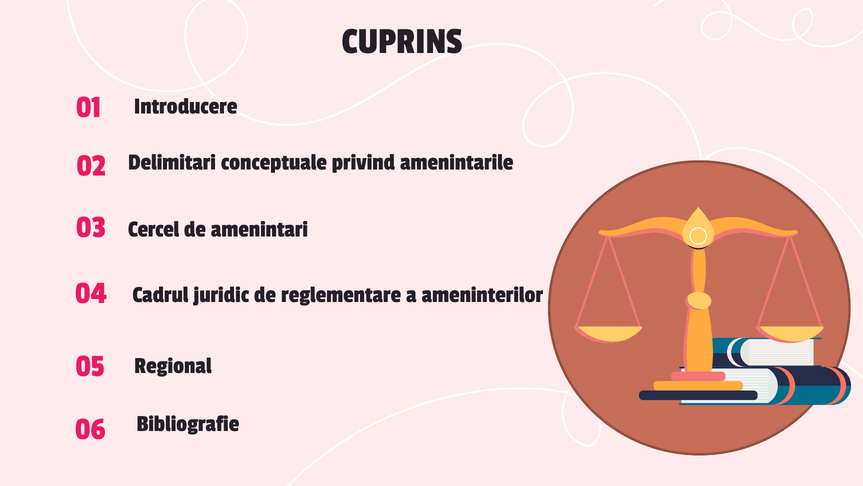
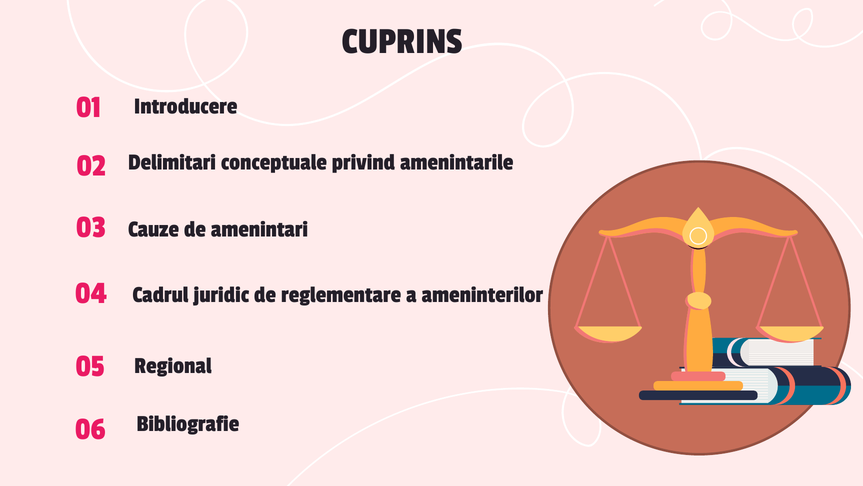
Cercel: Cercel -> Cauze
